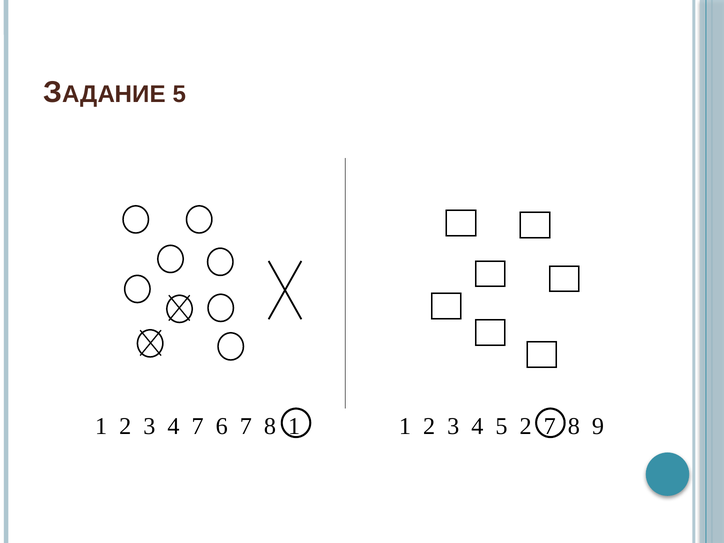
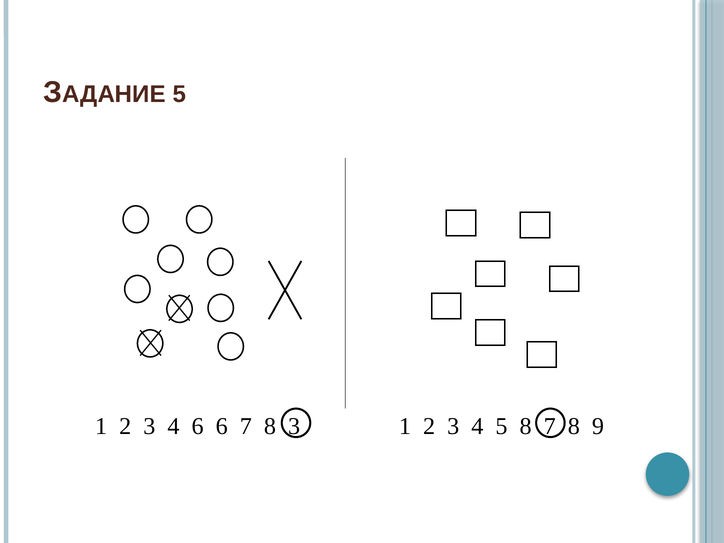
4 7: 7 -> 6
8 1: 1 -> 3
5 2: 2 -> 8
